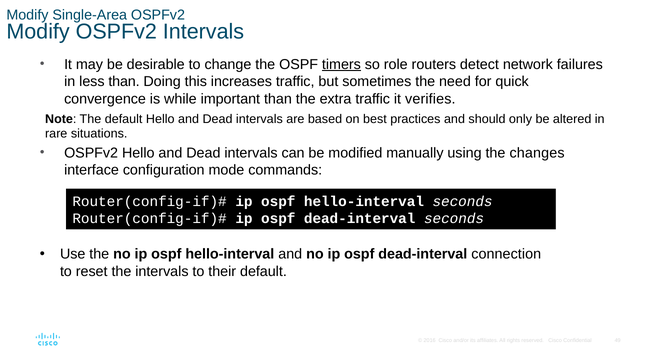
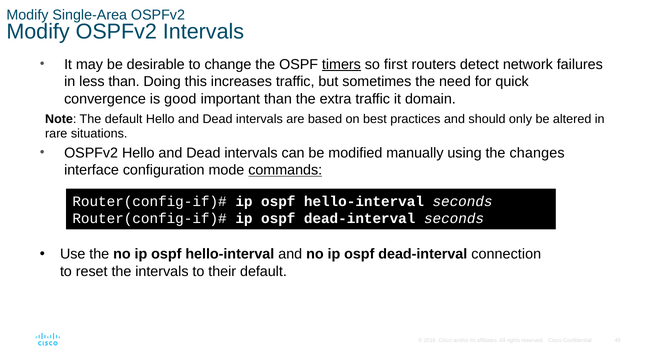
role: role -> first
while: while -> good
verifies: verifies -> domain
commands underline: none -> present
